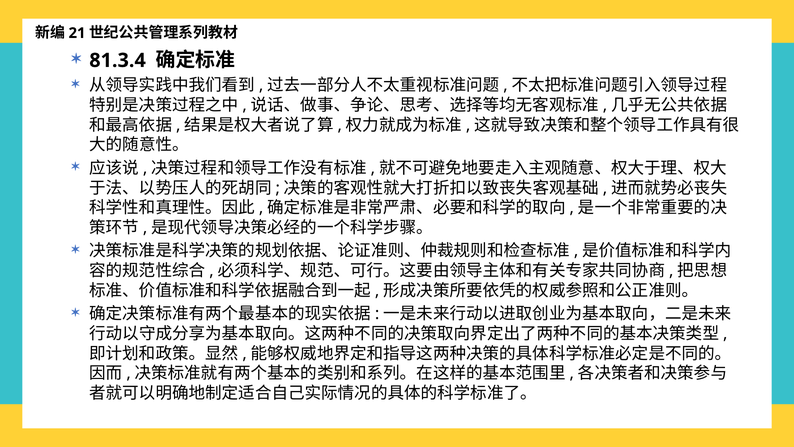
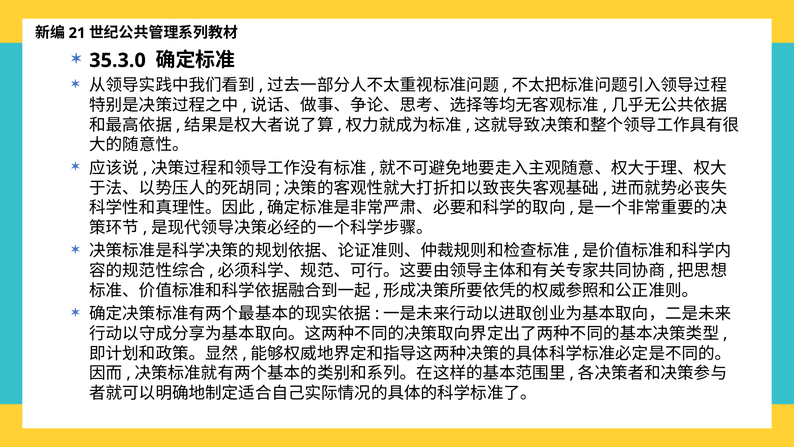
81.3.4: 81.3.4 -> 35.3.0
